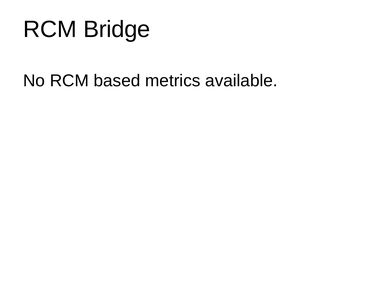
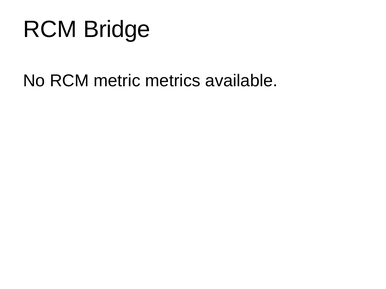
based: based -> metric
